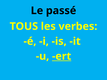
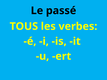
ert underline: present -> none
